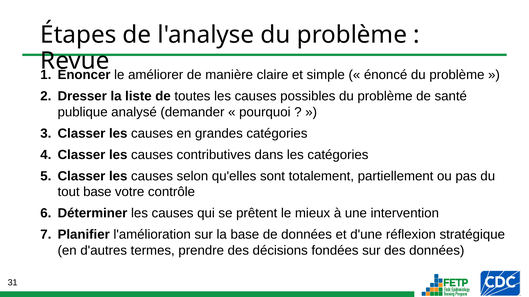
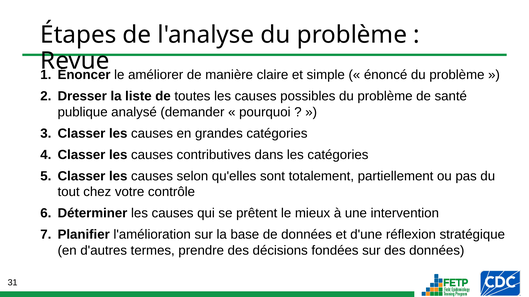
tout base: base -> chez
